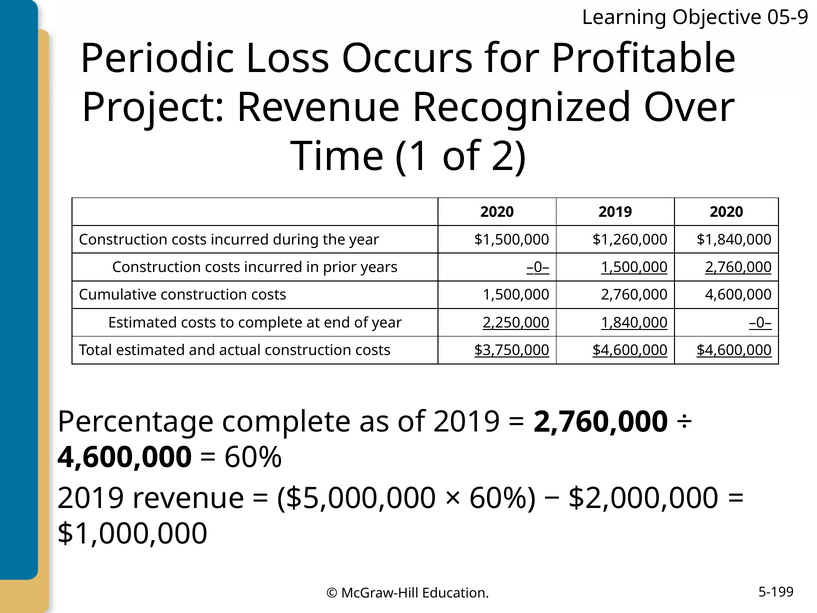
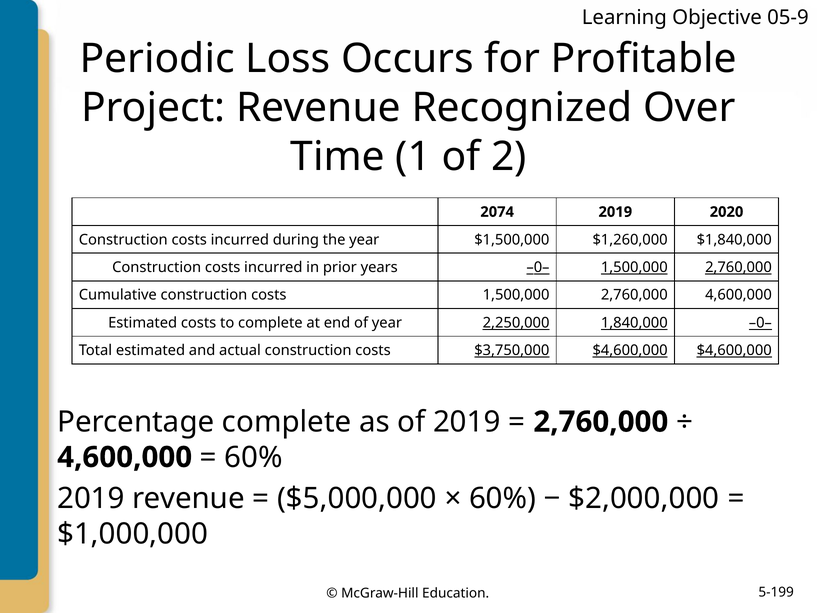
2020 at (497, 212): 2020 -> 2074
